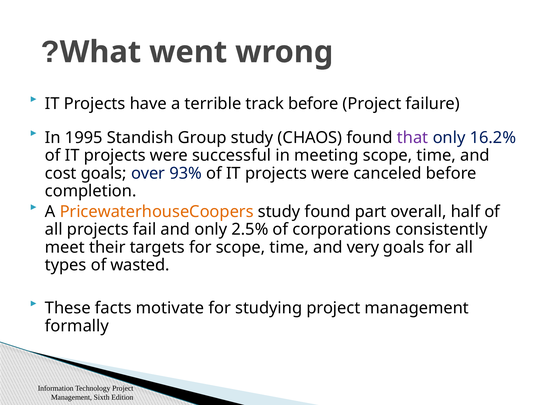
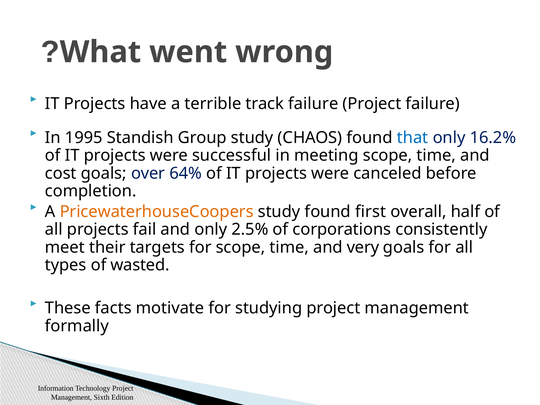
track before: before -> failure
that colour: purple -> blue
93%: 93% -> 64%
part: part -> first
